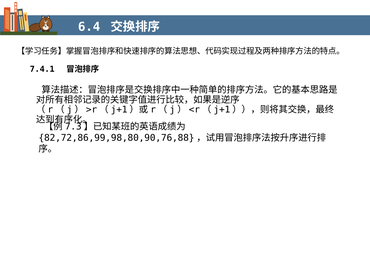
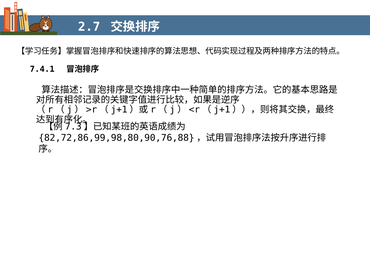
6.4: 6.4 -> 2.7
